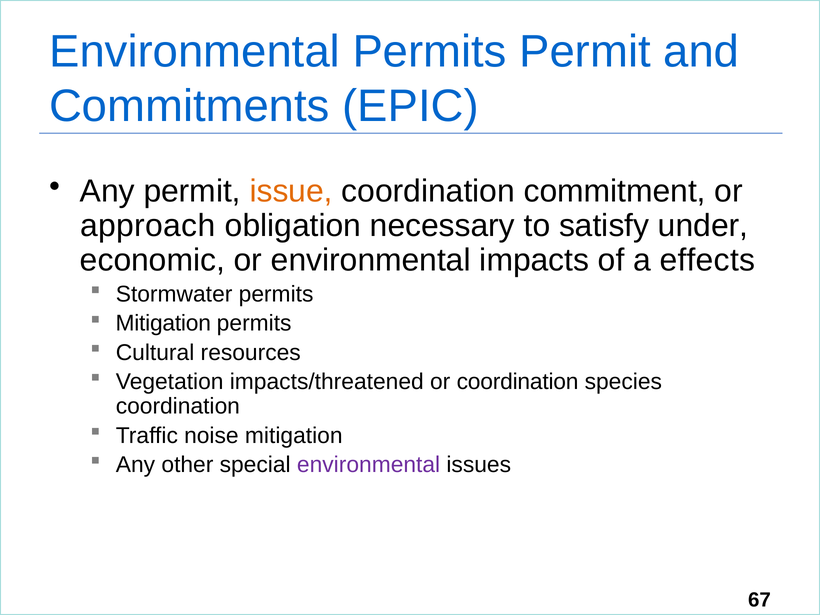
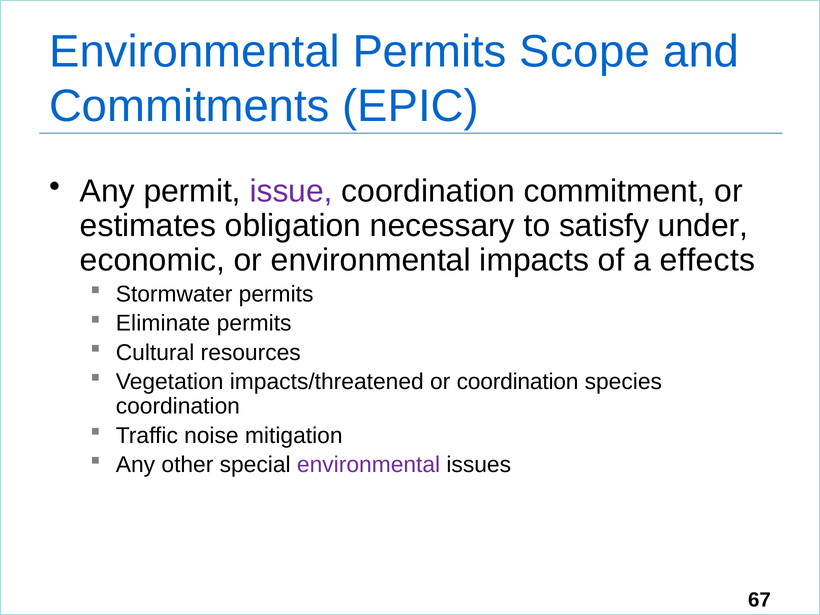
Permits Permit: Permit -> Scope
issue colour: orange -> purple
approach: approach -> estimates
Mitigation at (163, 323): Mitigation -> Eliminate
